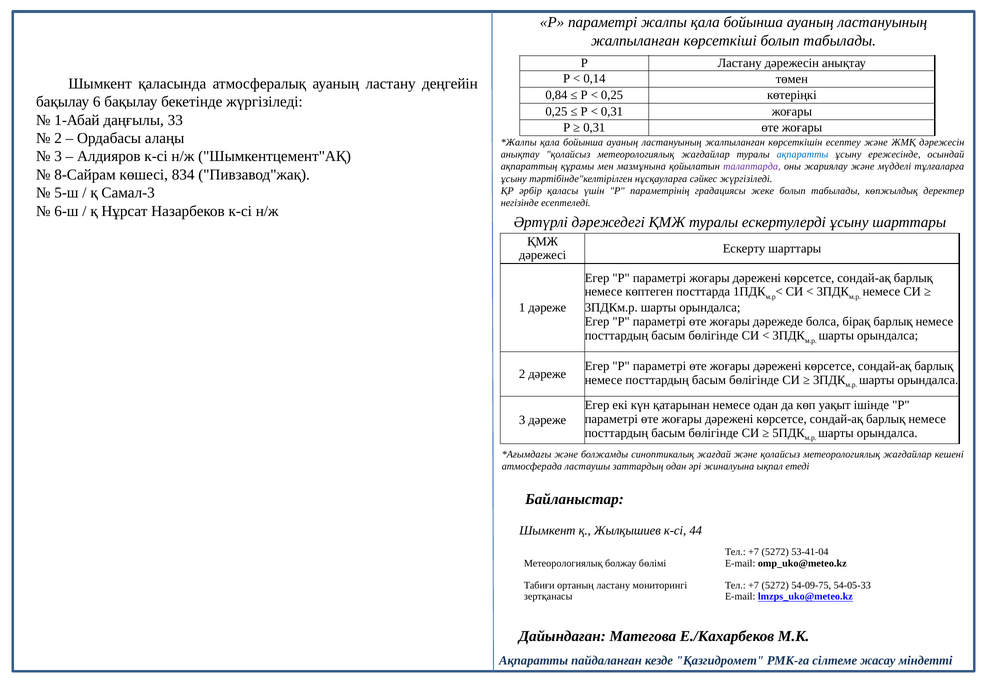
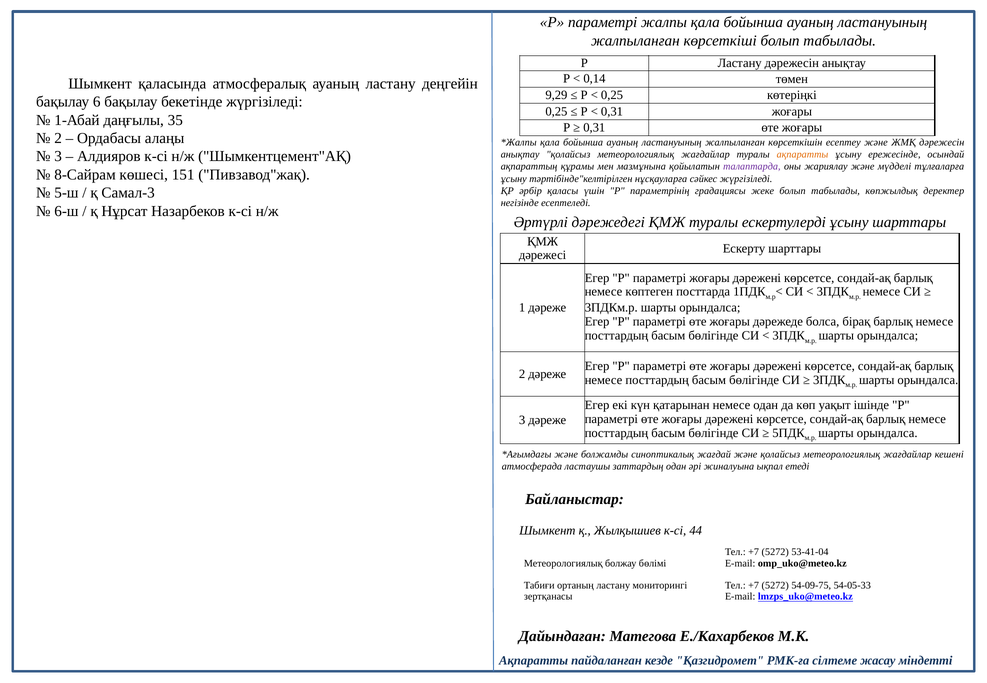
0,84: 0,84 -> 9,29
33: 33 -> 35
ақпаратты at (802, 155) colour: blue -> orange
834: 834 -> 151
